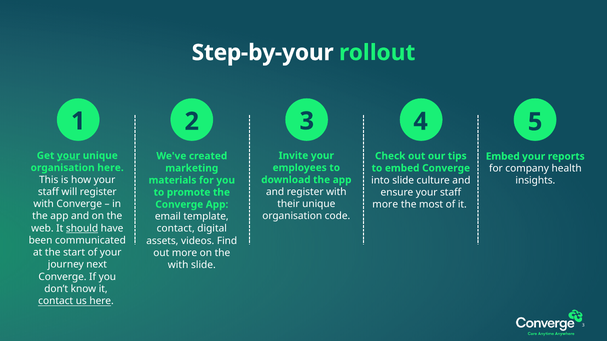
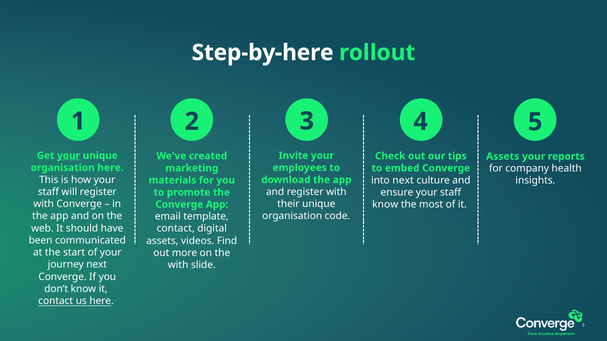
Step-by-your: Step-by-your -> Step-by-here
Embed at (503, 157): Embed -> Assets
into slide: slide -> next
more at (385, 205): more -> know
should underline: present -> none
